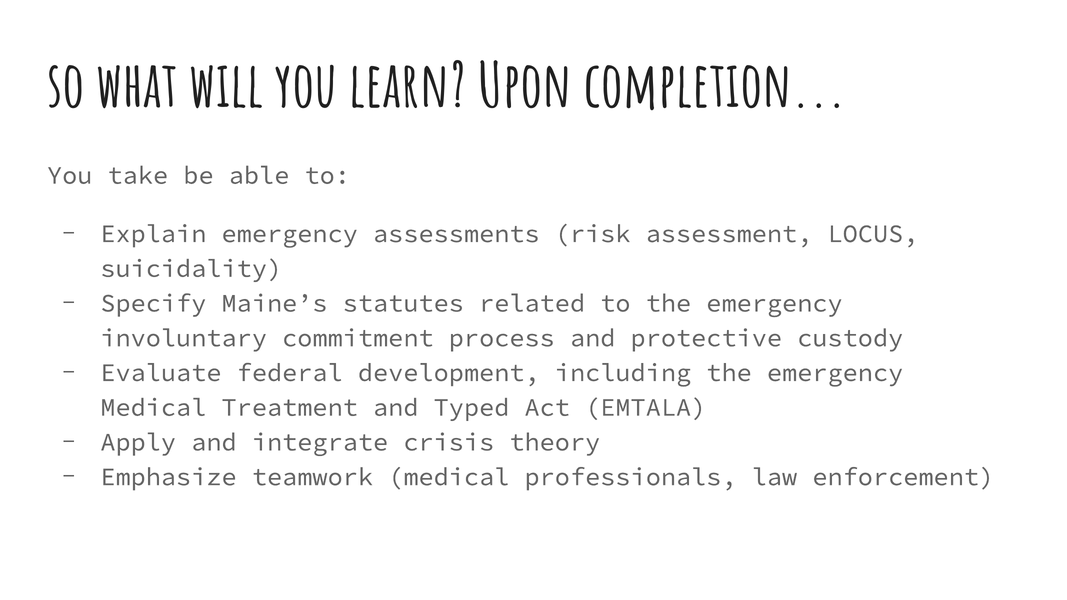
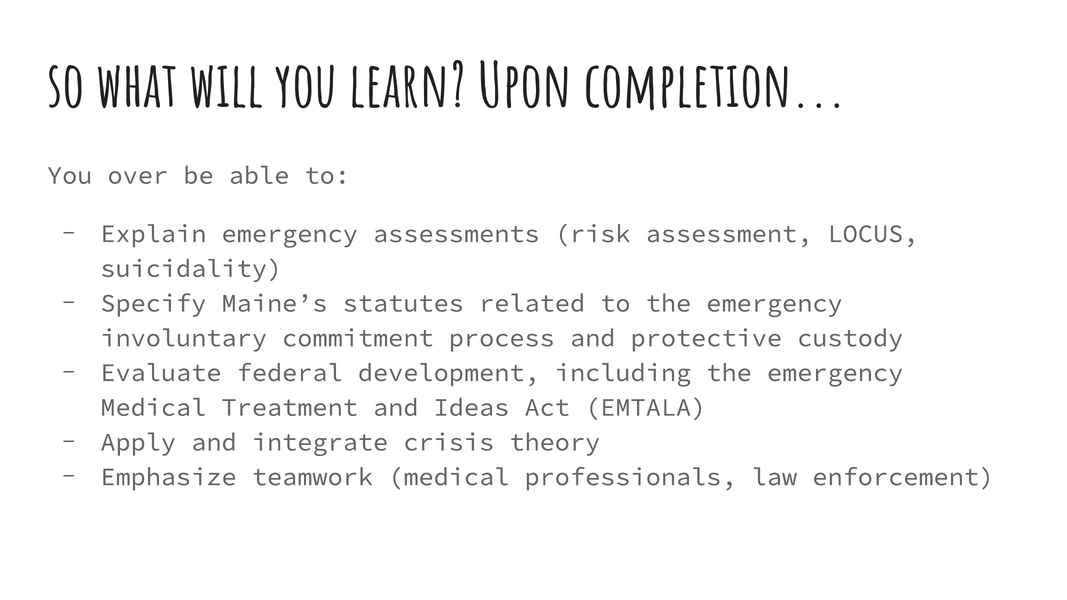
take: take -> over
Typed: Typed -> Ideas
